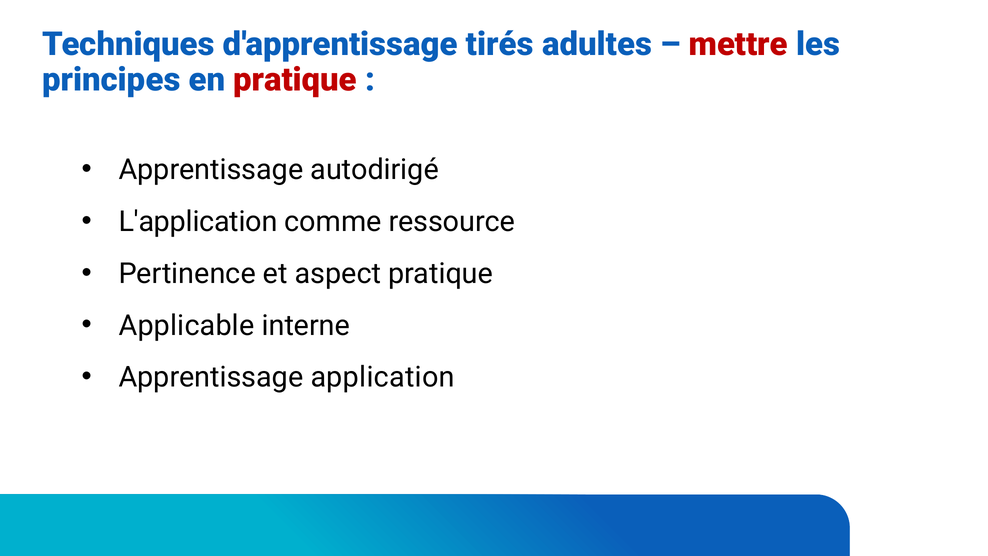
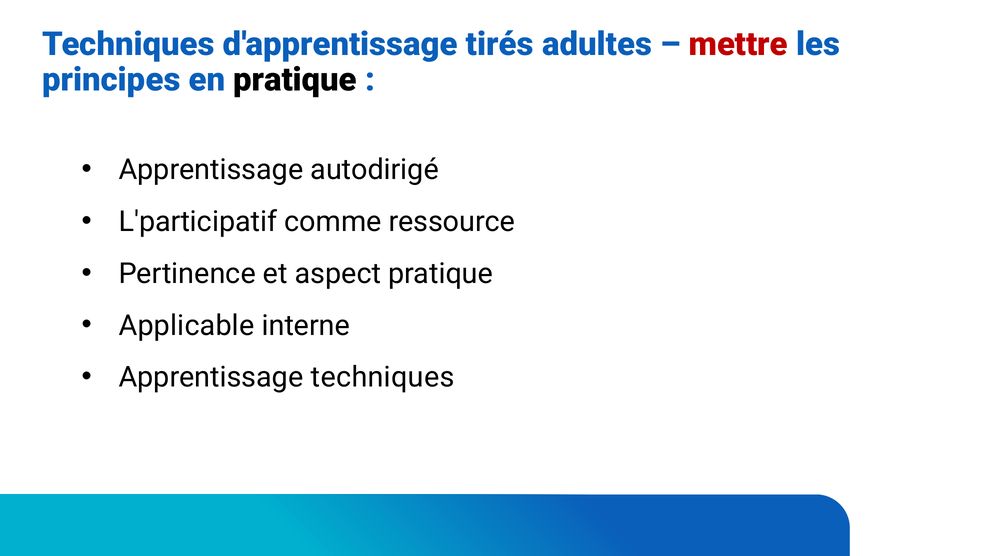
pratique at (295, 80) colour: red -> black
L'application: L'application -> L'participatif
Apprentissage application: application -> techniques
